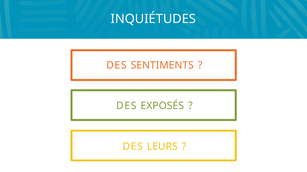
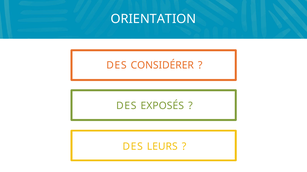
INQUIÉTUDES: INQUIÉTUDES -> ORIENTATION
SENTIMENTS: SENTIMENTS -> CONSIDÉRER
